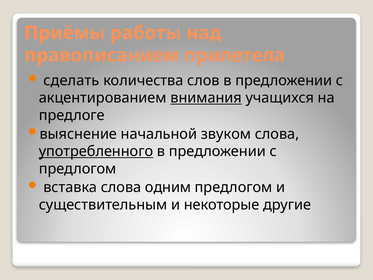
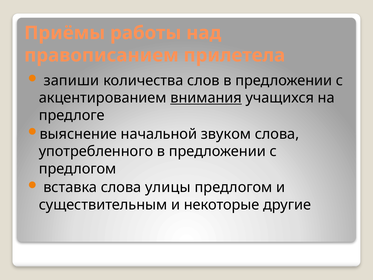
сделать: сделать -> запиши
употребленного underline: present -> none
одним: одним -> улицы
